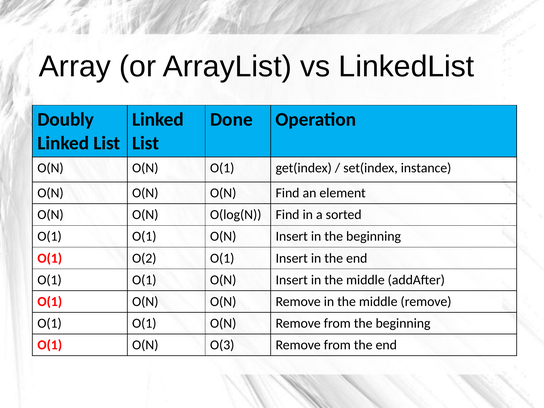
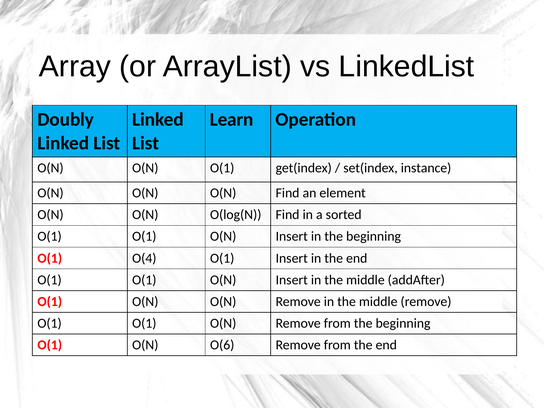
Done: Done -> Learn
O(2: O(2 -> O(4
O(3: O(3 -> O(6
